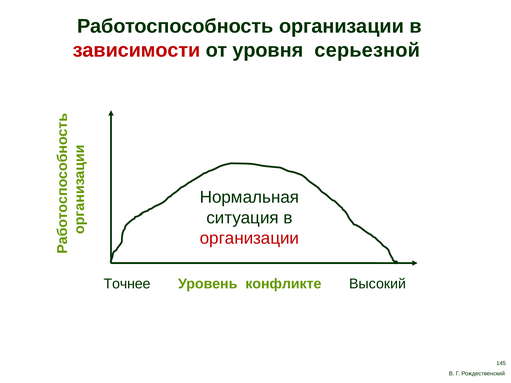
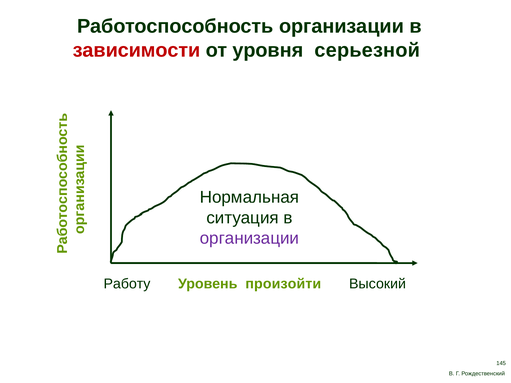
организации at (249, 238) colour: red -> purple
Точнее: Точнее -> Работу
конфликте: конфликте -> произойти
